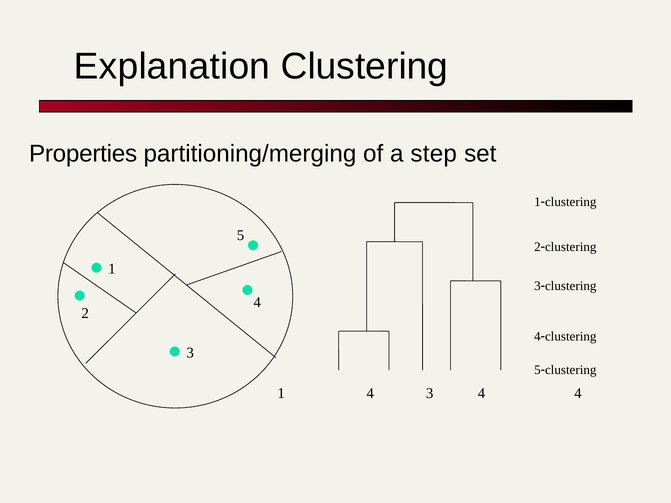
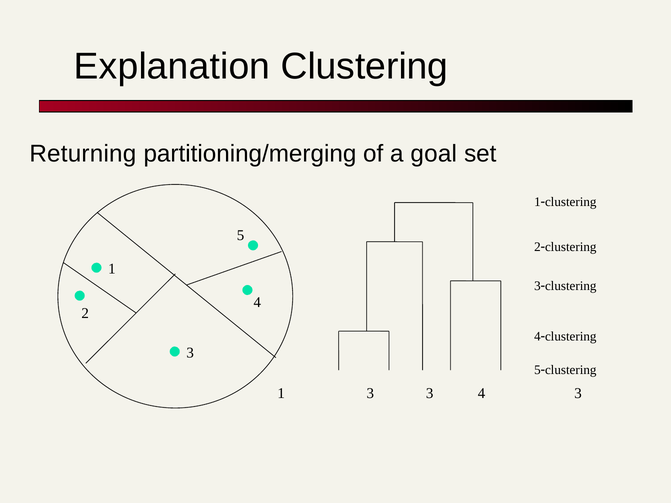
Properties: Properties -> Returning
step: step -> goal
1 4: 4 -> 3
4 4: 4 -> 3
